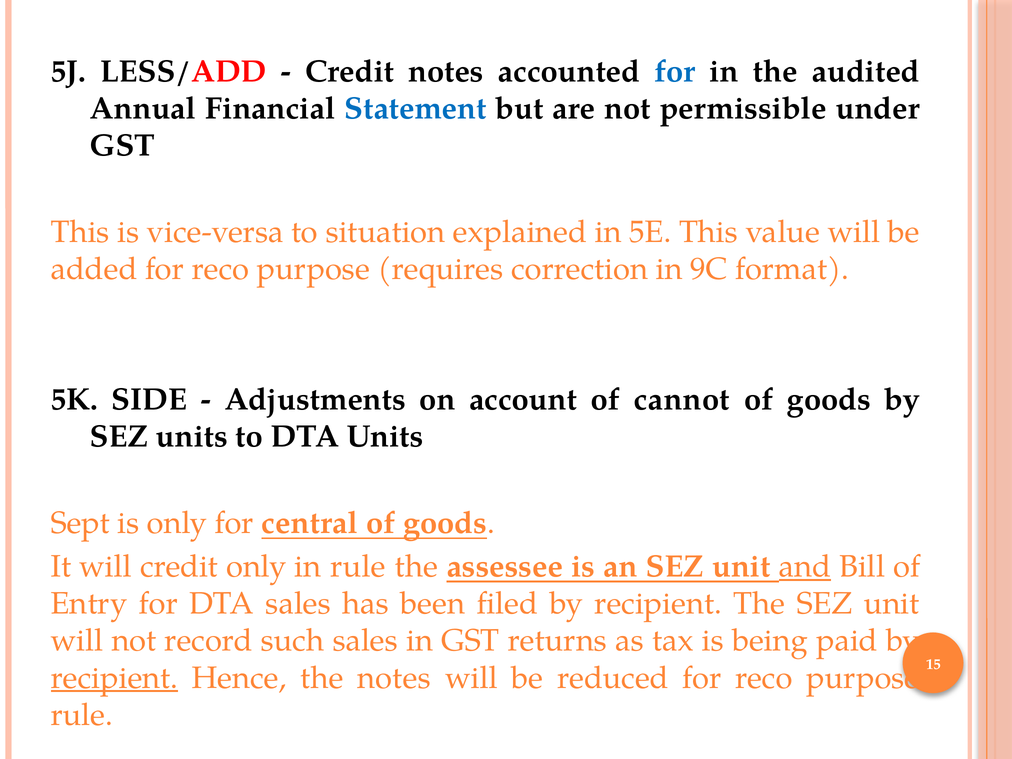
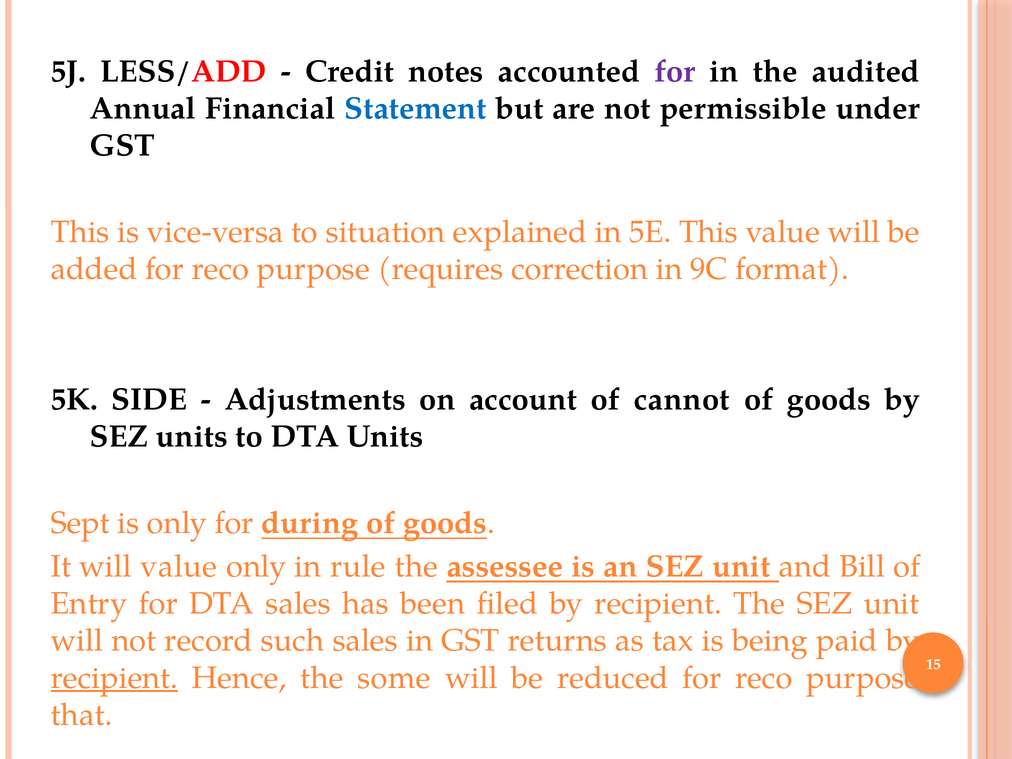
for at (675, 71) colour: blue -> purple
central: central -> during
will credit: credit -> value
and underline: present -> none
the notes: notes -> some
rule at (82, 715): rule -> that
